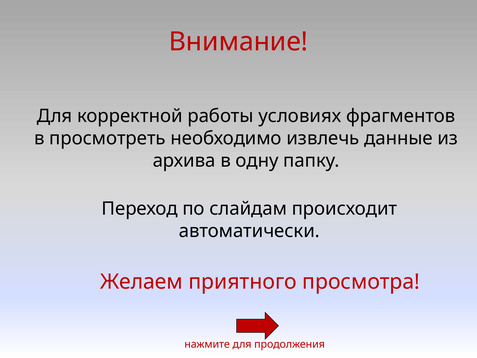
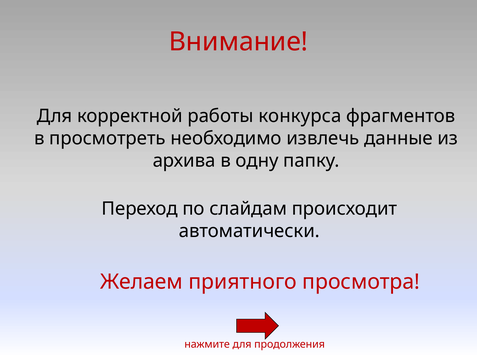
условиях: условиях -> конкурса
